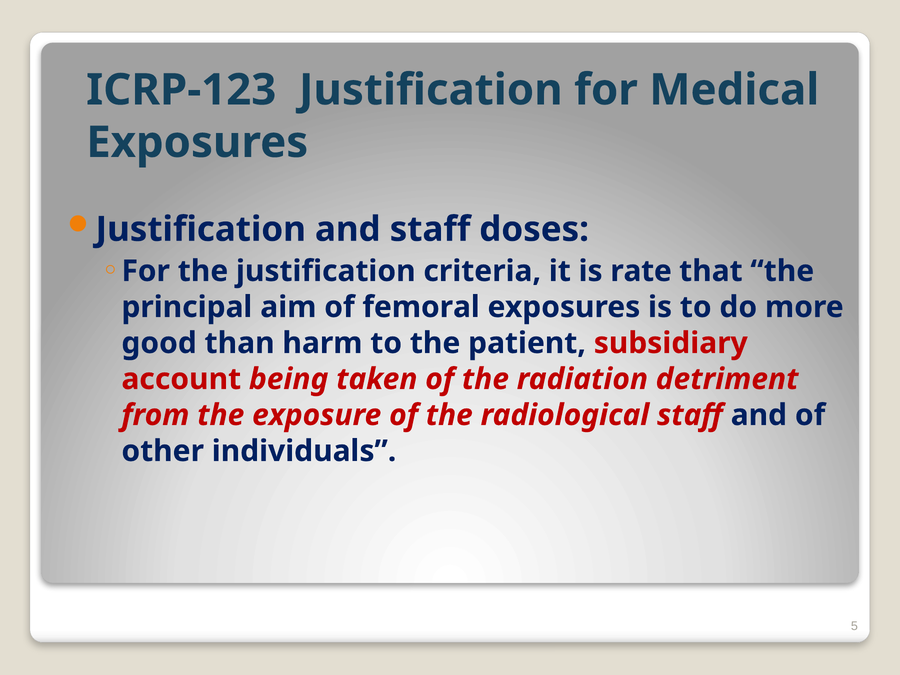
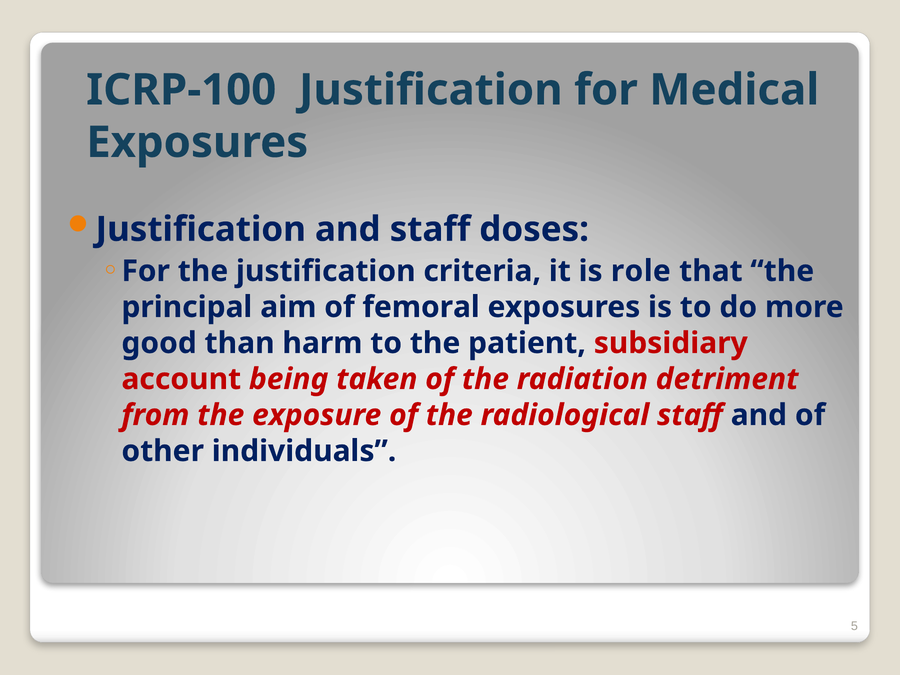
ICRP-123: ICRP-123 -> ICRP-100
rate: rate -> role
